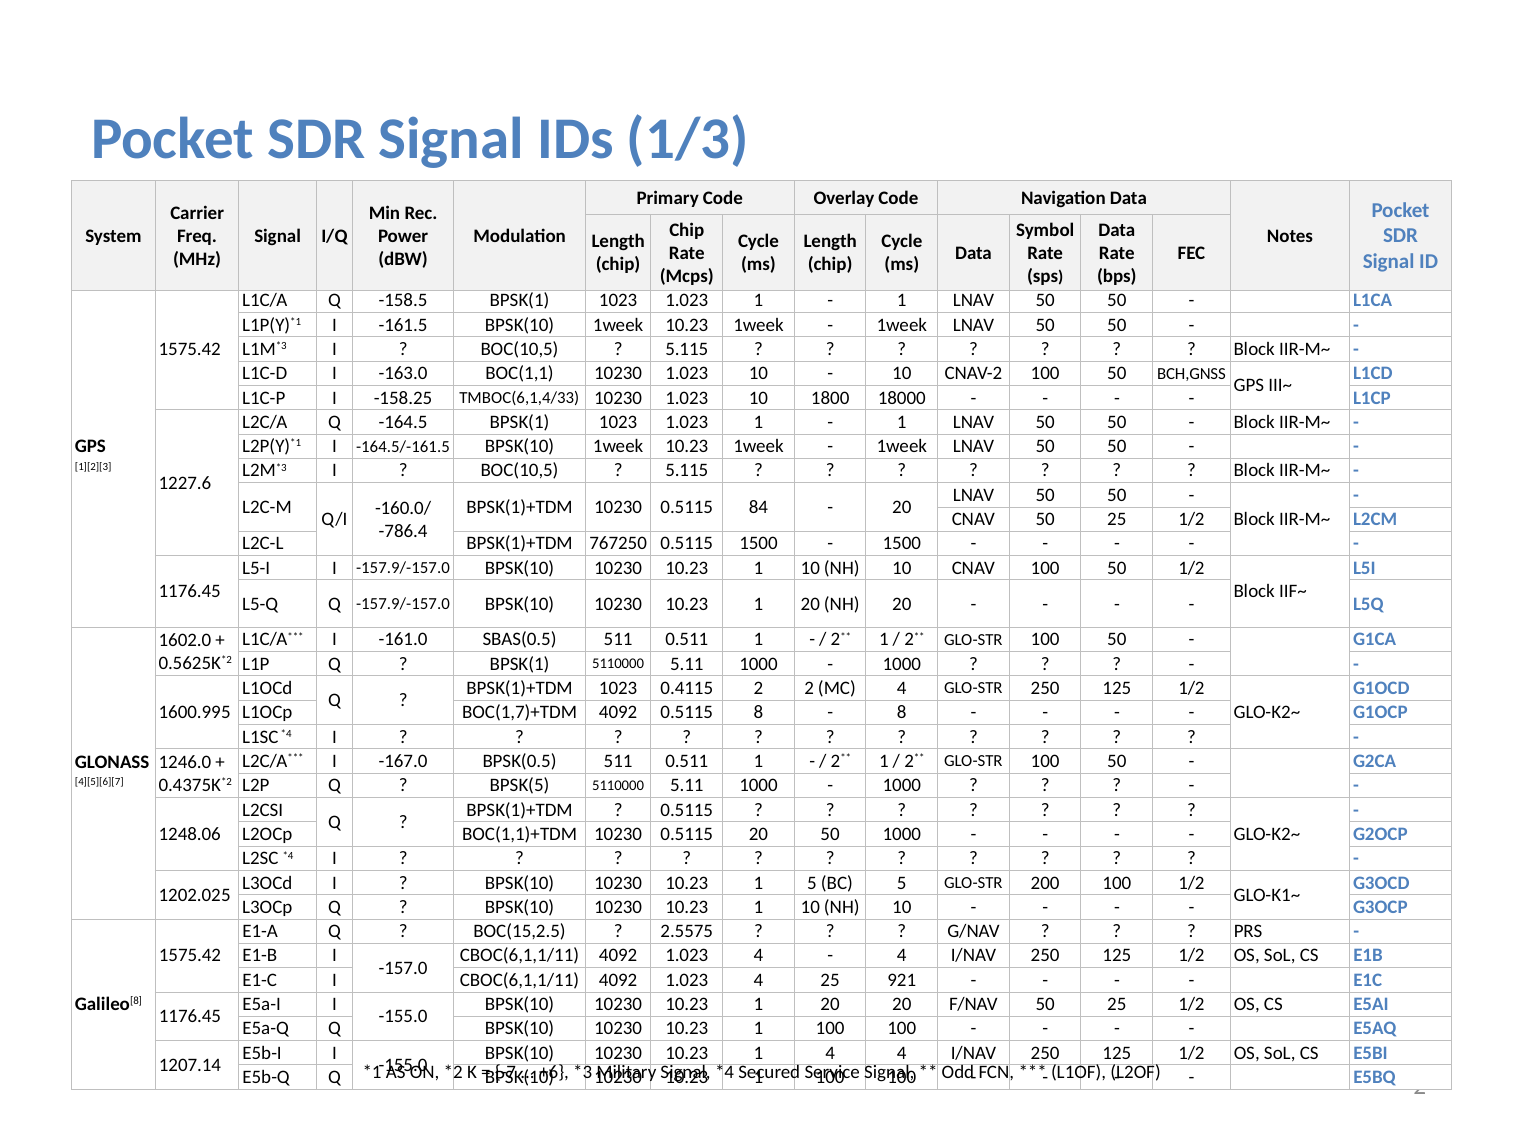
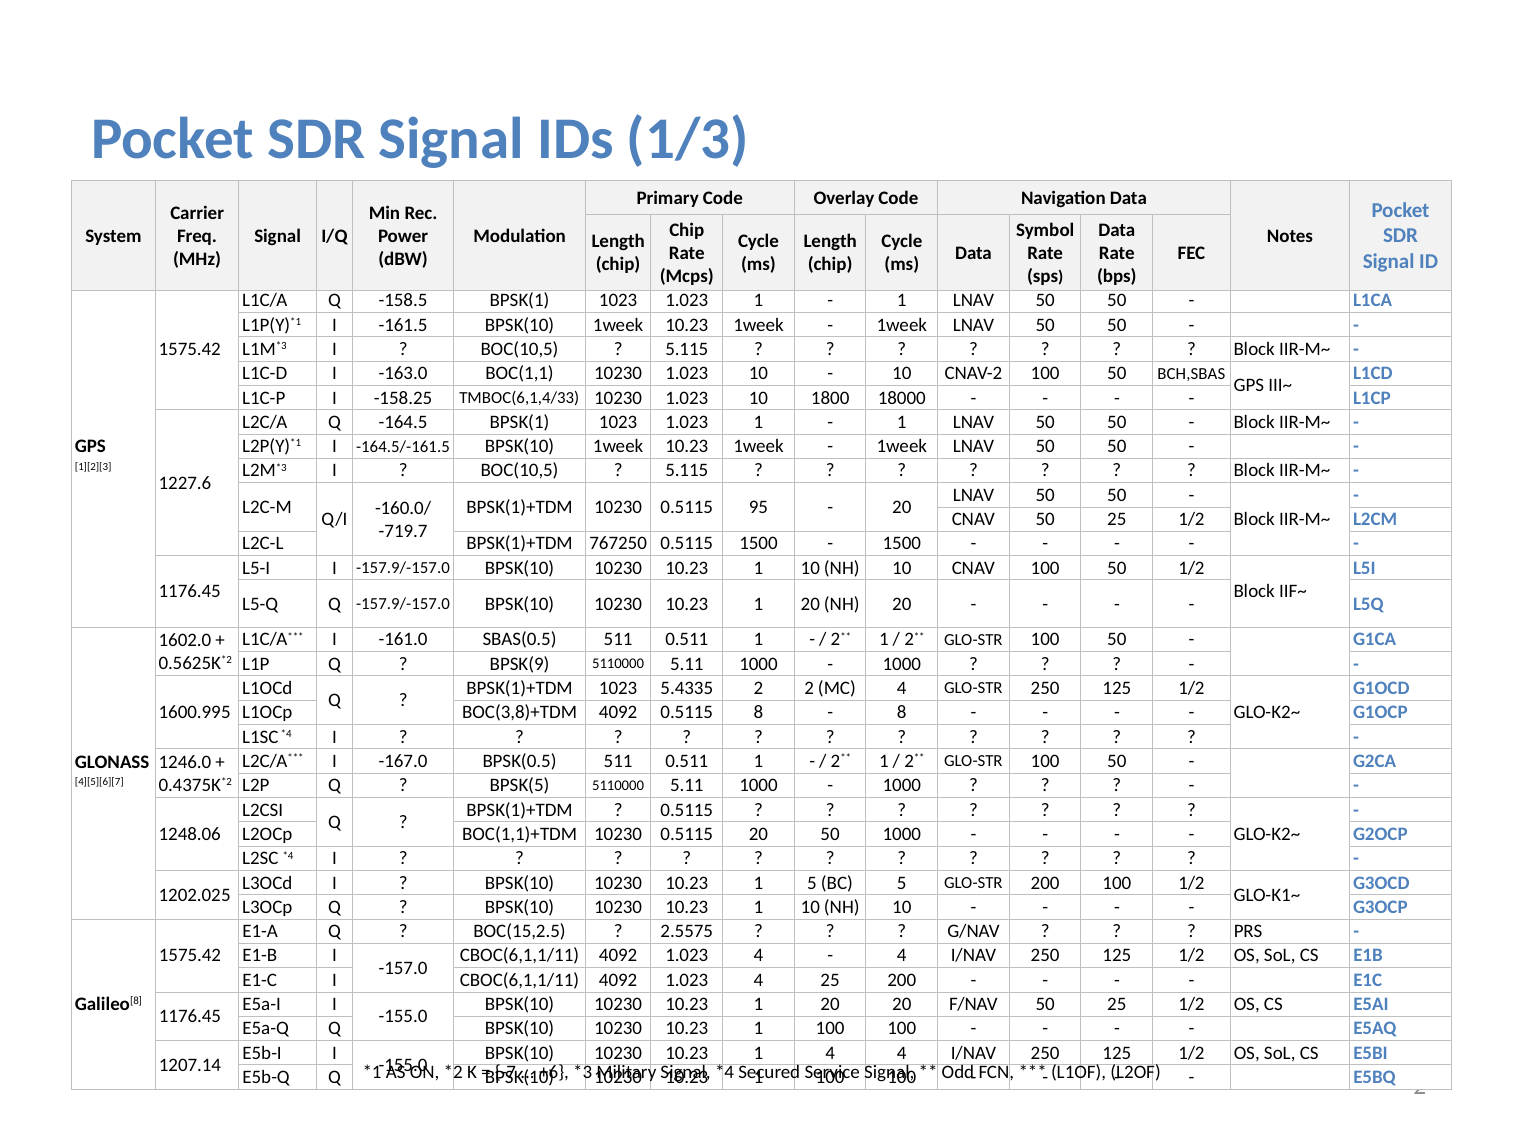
BCH,GNSS: BCH,GNSS -> BCH,SBAS
84: 84 -> 95
-786.4: -786.4 -> -719.7
BPSK(1 at (520, 664): BPSK(1 -> BPSK(9
0.4115: 0.4115 -> 5.4335
BOC(1,7)+TDM: BOC(1,7)+TDM -> BOC(3,8)+TDM
25 921: 921 -> 200
